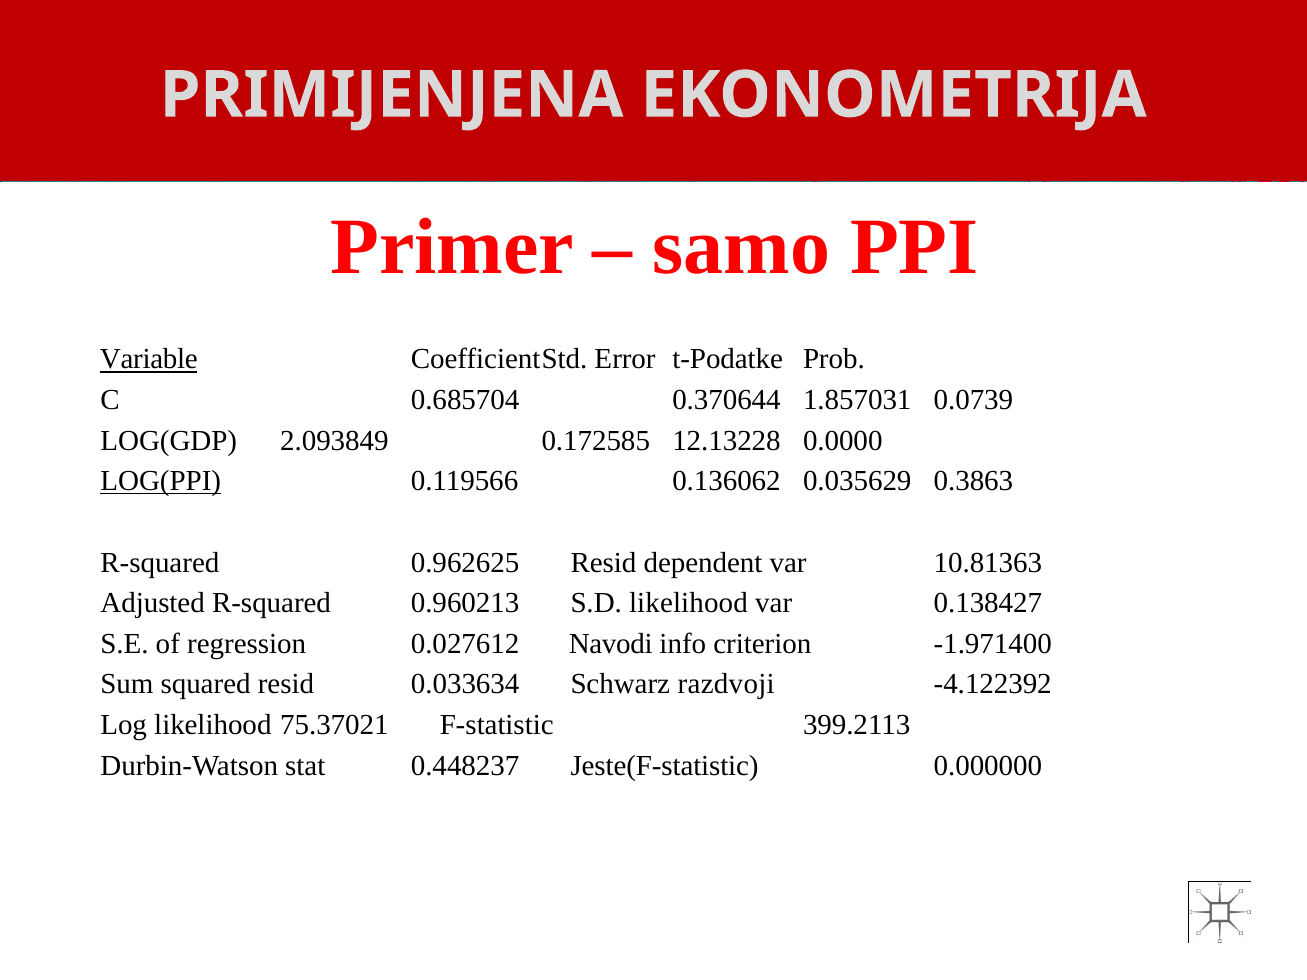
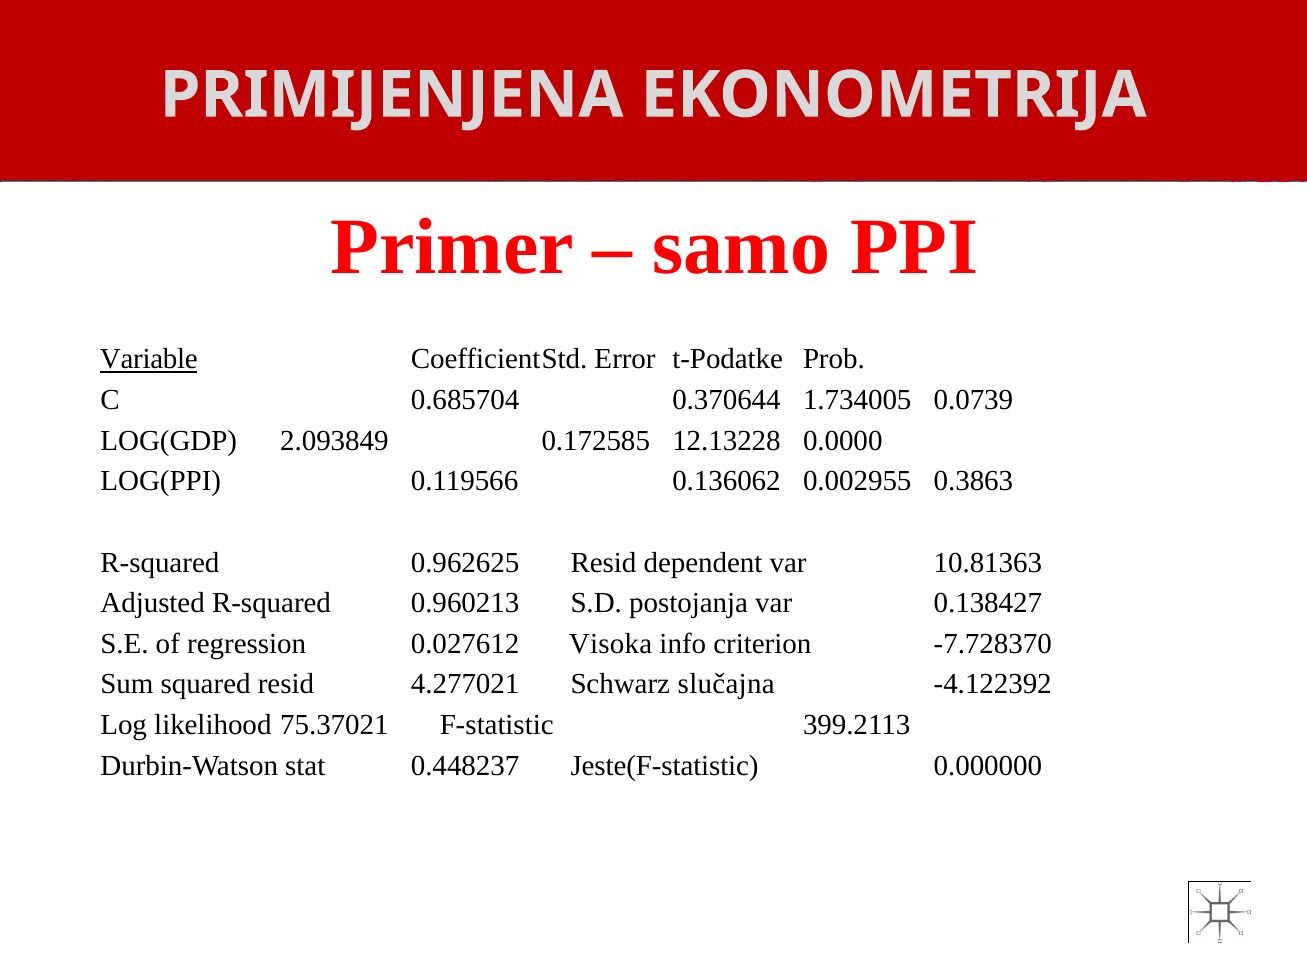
1.857031: 1.857031 -> 1.734005
LOG(PPI underline: present -> none
0.035629: 0.035629 -> 0.002955
S.D likelihood: likelihood -> postojanja
Navodi: Navodi -> Visoka
-1.971400: -1.971400 -> -7.728370
0.033634: 0.033634 -> 4.277021
razdvoji: razdvoji -> slučajna
